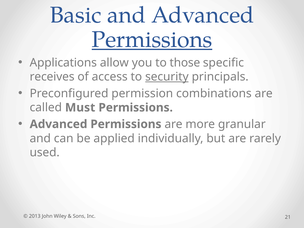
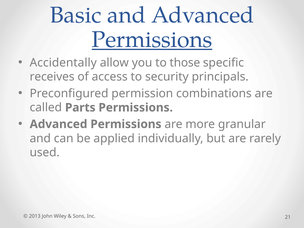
Applications: Applications -> Accidentally
security underline: present -> none
Must: Must -> Parts
